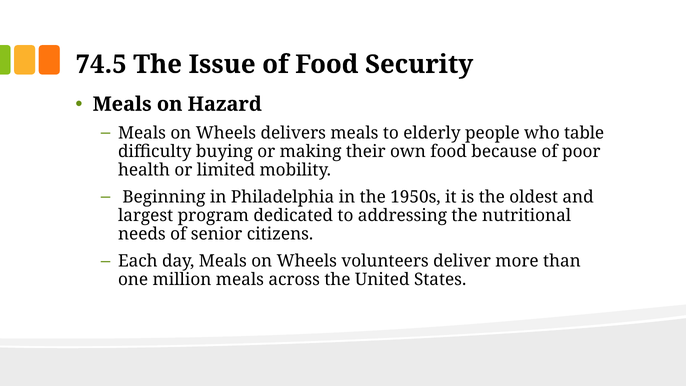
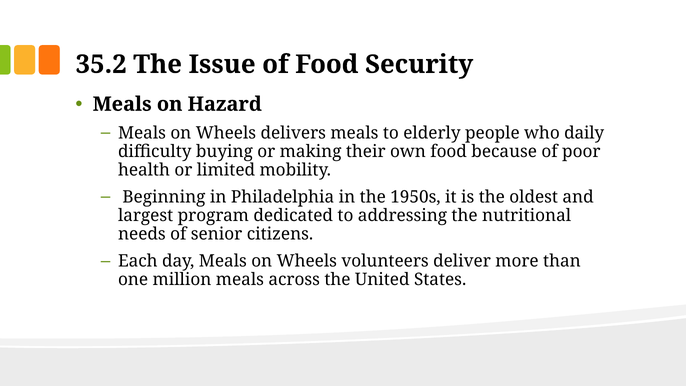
74.5: 74.5 -> 35.2
table: table -> daily
